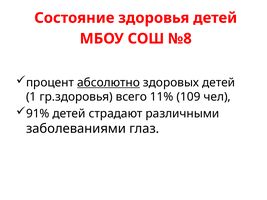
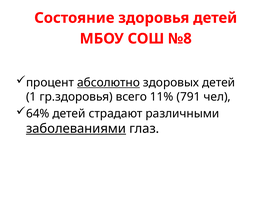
109: 109 -> 791
91%: 91% -> 64%
заболеваниями underline: none -> present
